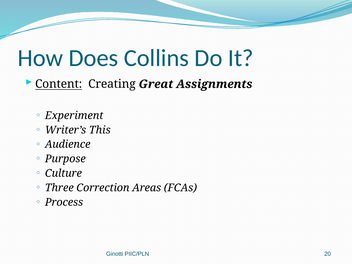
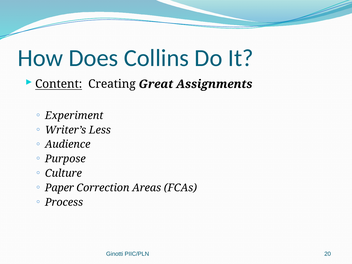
This: This -> Less
Three: Three -> Paper
